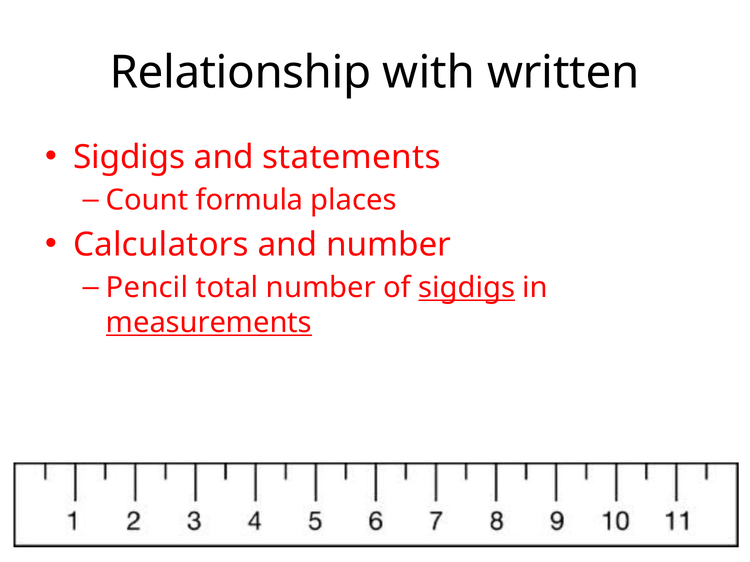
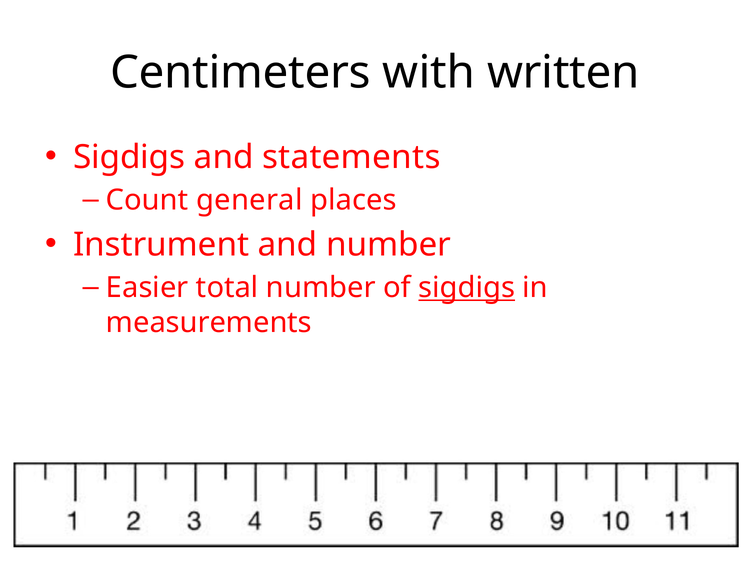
Relationship: Relationship -> Centimeters
formula: formula -> general
Calculators: Calculators -> Instrument
Pencil: Pencil -> Easier
measurements underline: present -> none
